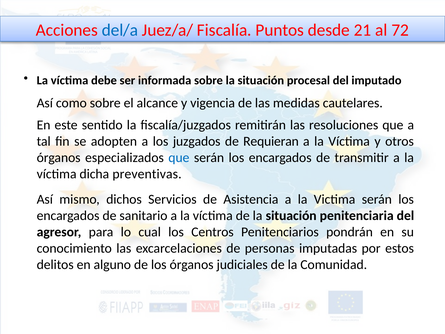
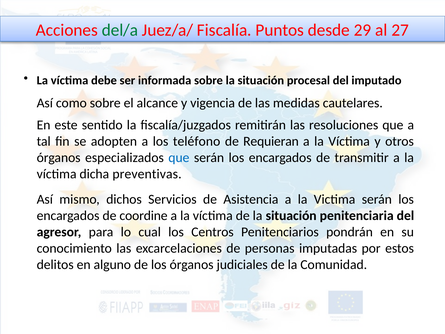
del/a colour: blue -> green
21: 21 -> 29
72: 72 -> 27
juzgados: juzgados -> teléfono
sanitario: sanitario -> coordine
